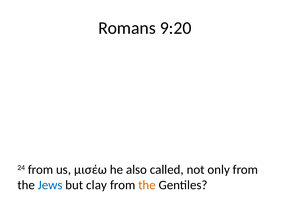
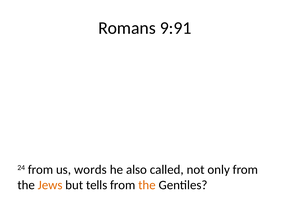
9:20: 9:20 -> 9:91
μισέω: μισέω -> words
Jews colour: blue -> orange
clay: clay -> tells
